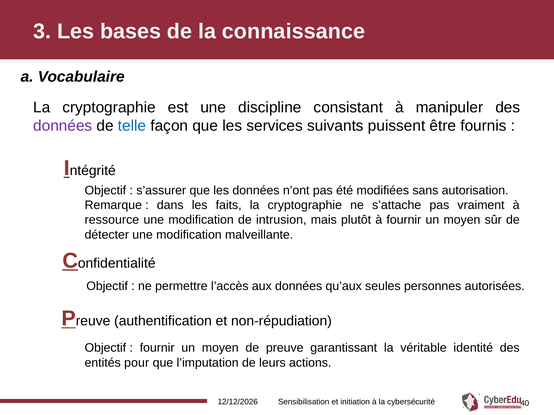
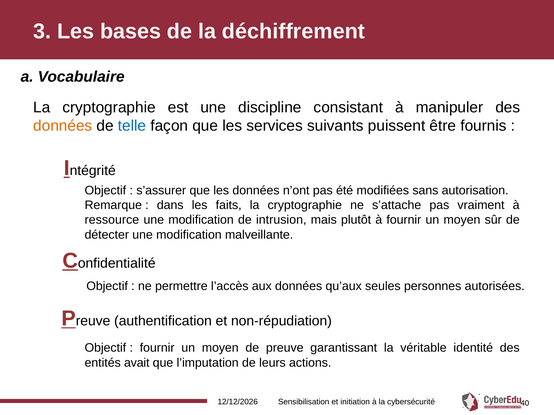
connaissance: connaissance -> déchiffrement
données at (63, 126) colour: purple -> orange
pour: pour -> avait
